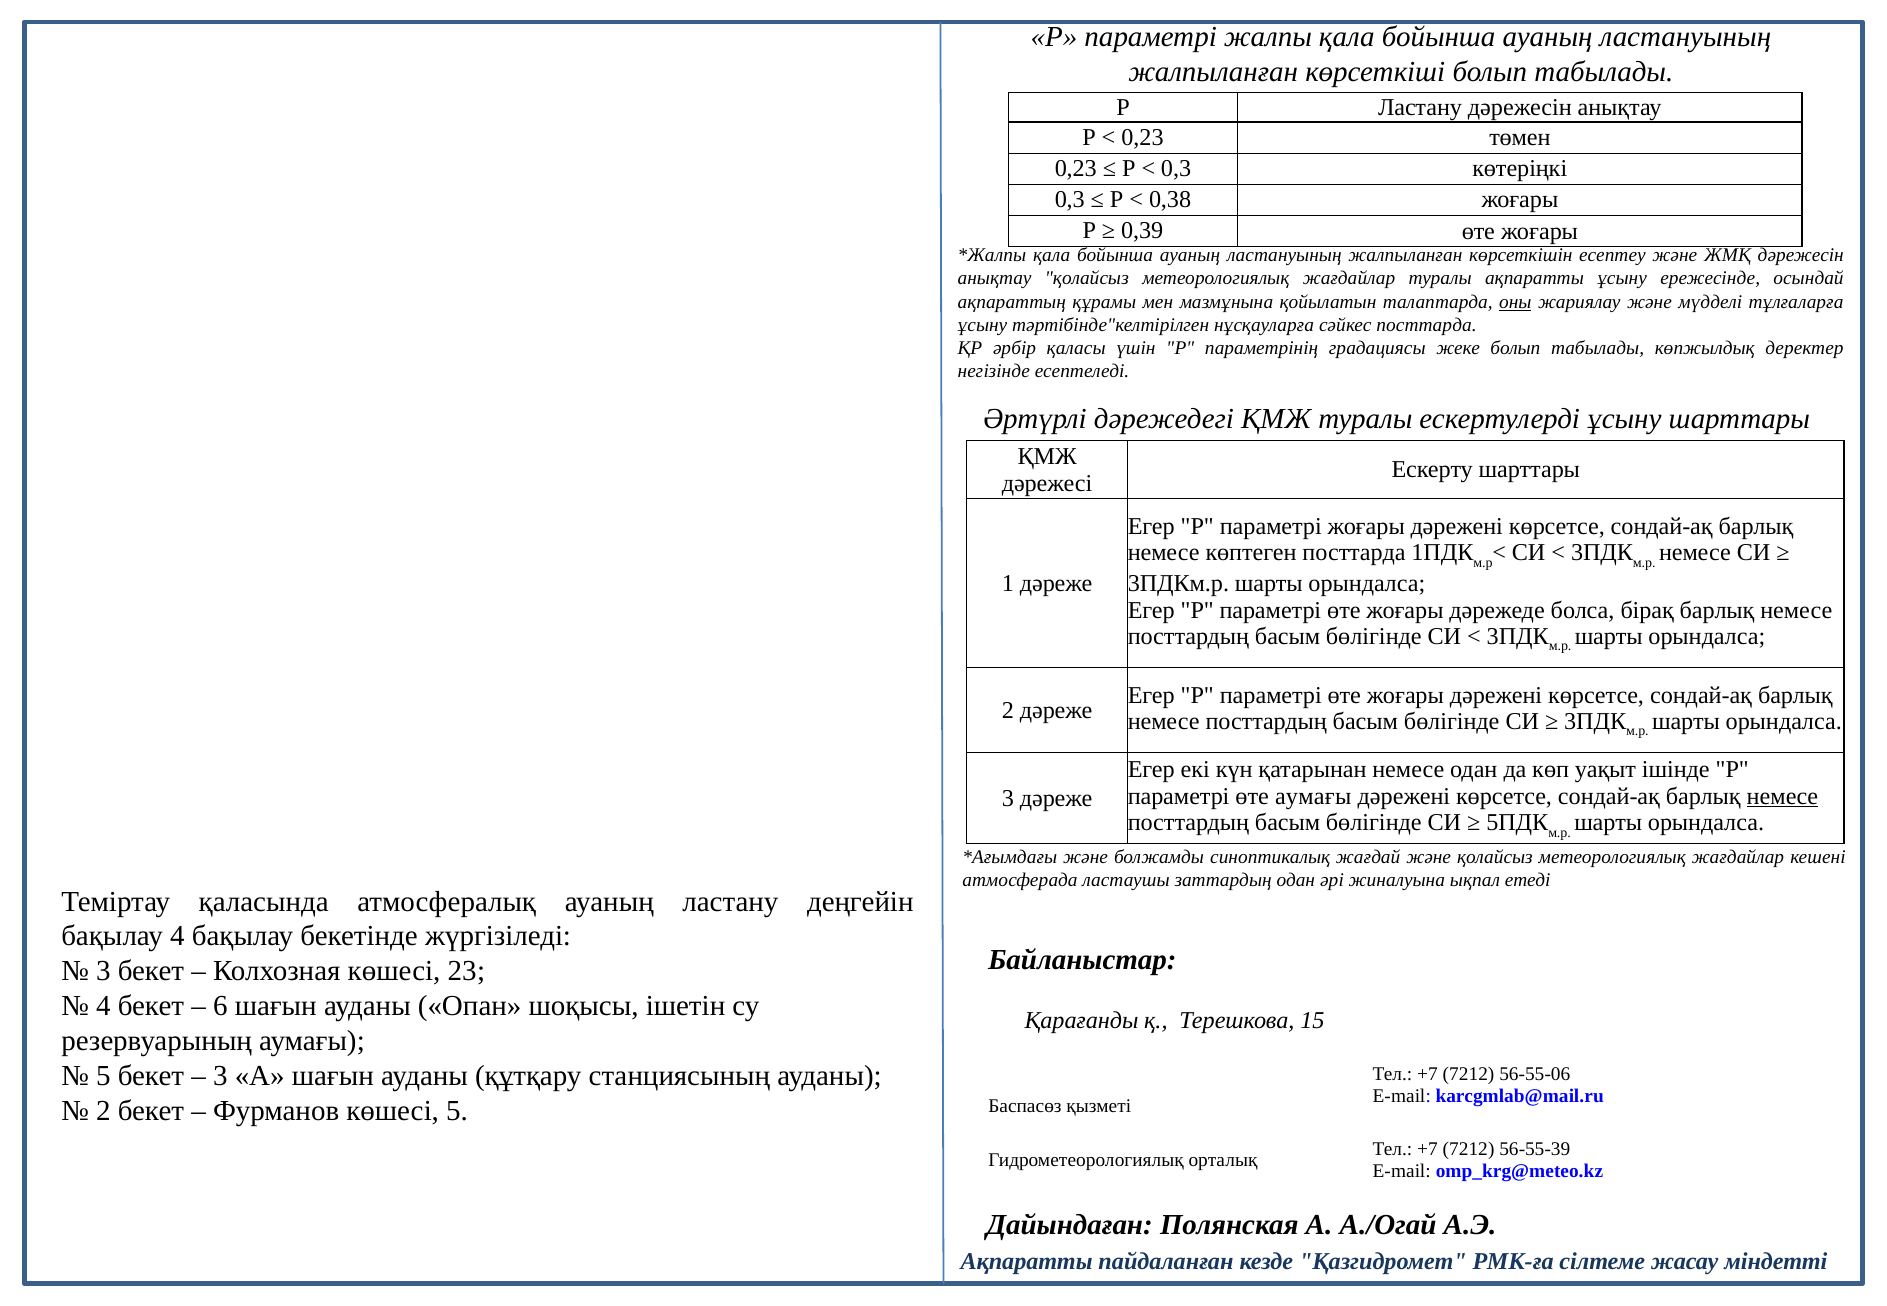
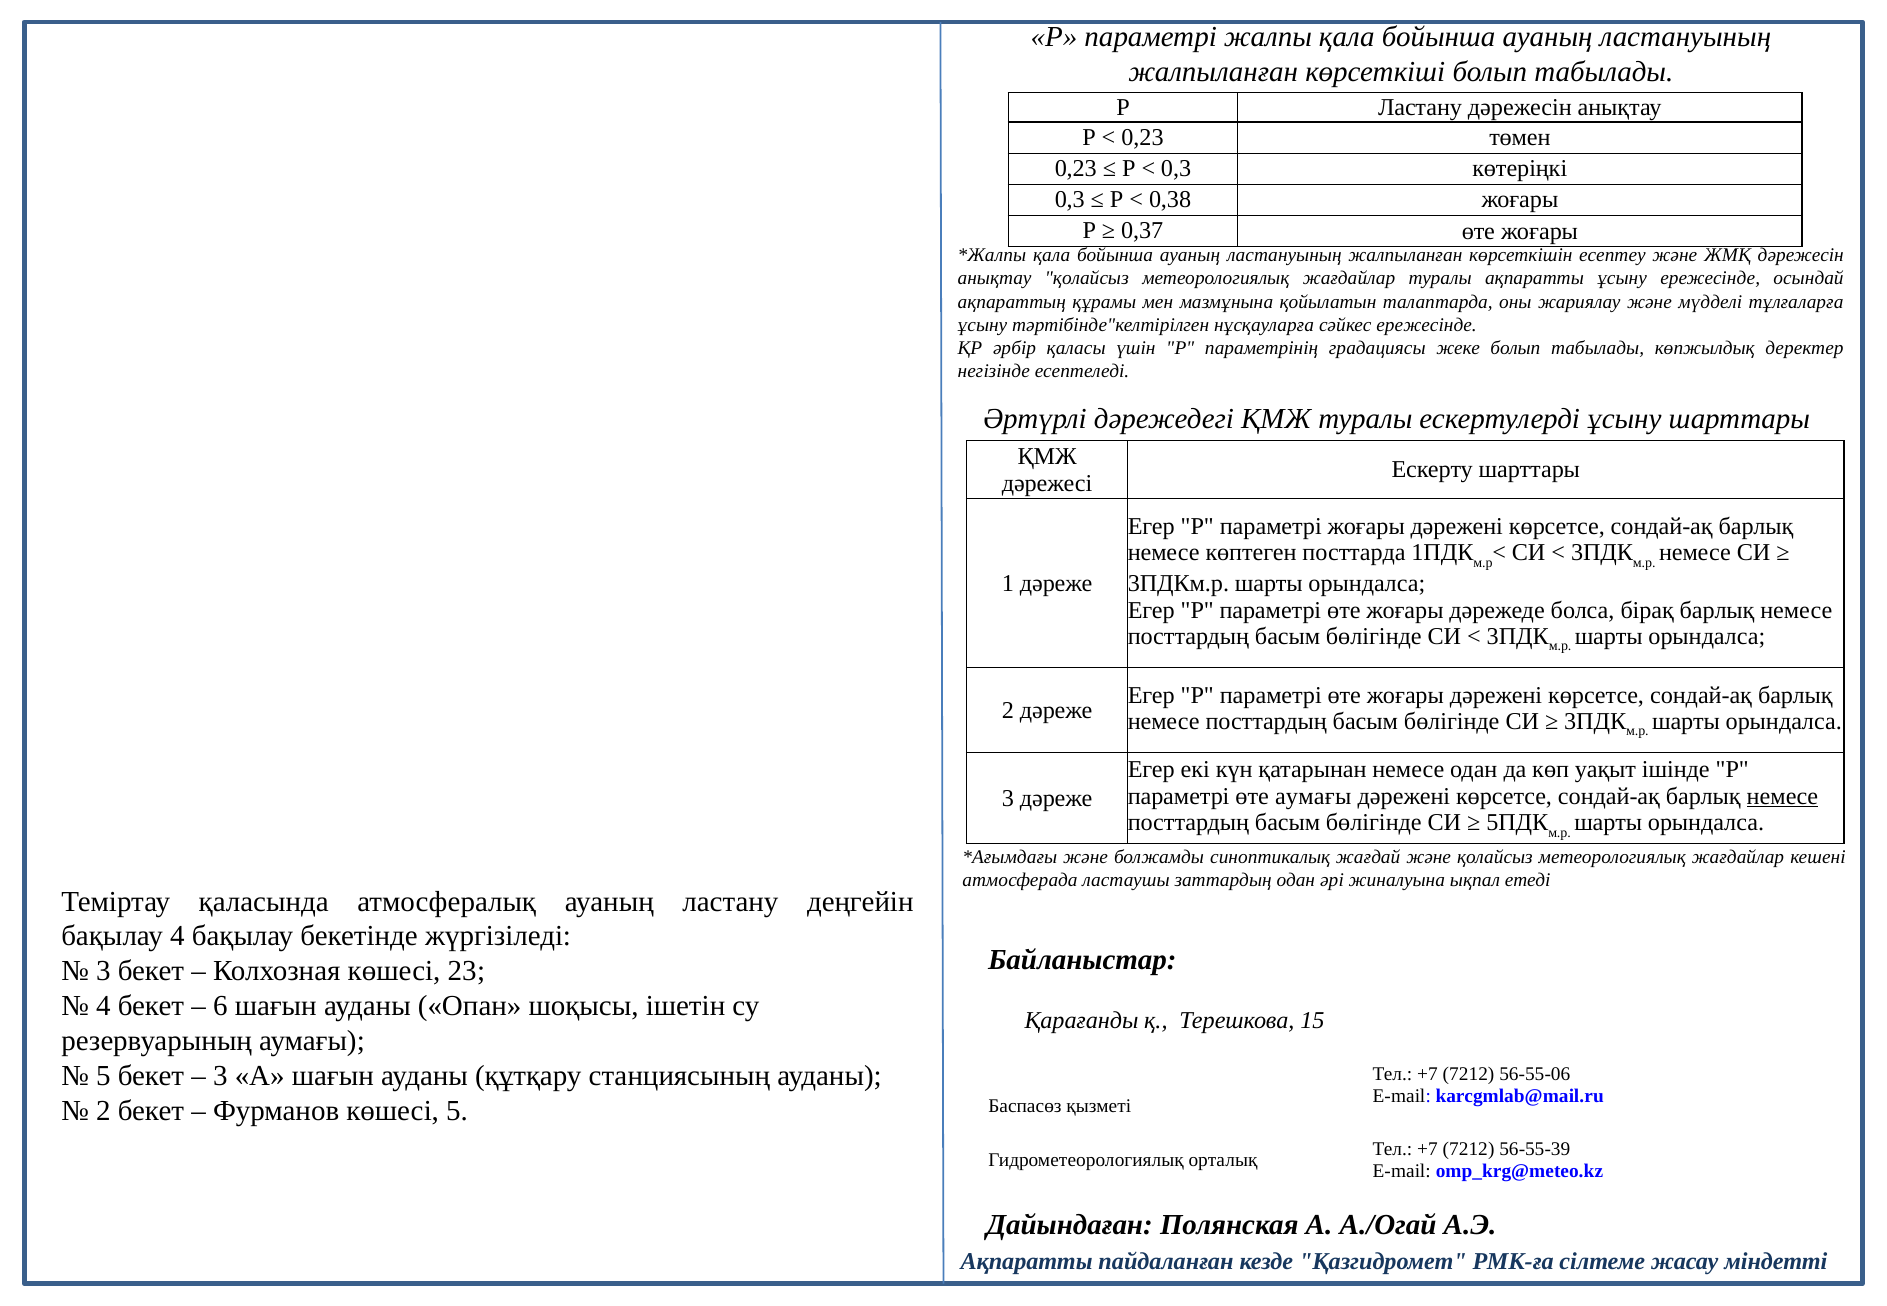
0,39: 0,39 -> 0,37
оны underline: present -> none
сәйкес посттарда: посттарда -> ережесінде
